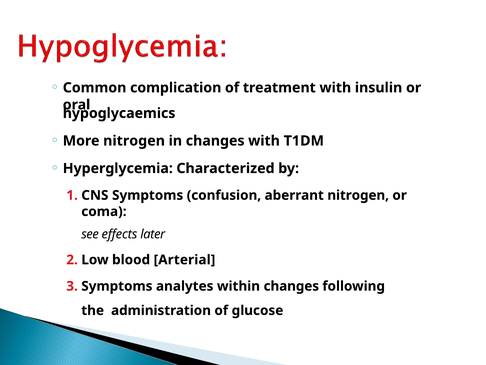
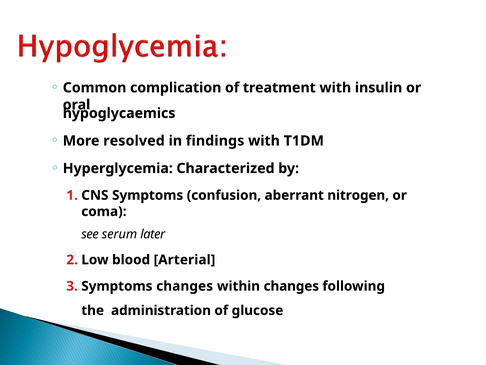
More nitrogen: nitrogen -> resolved
in changes: changes -> findings
effects: effects -> serum
Symptoms analytes: analytes -> changes
